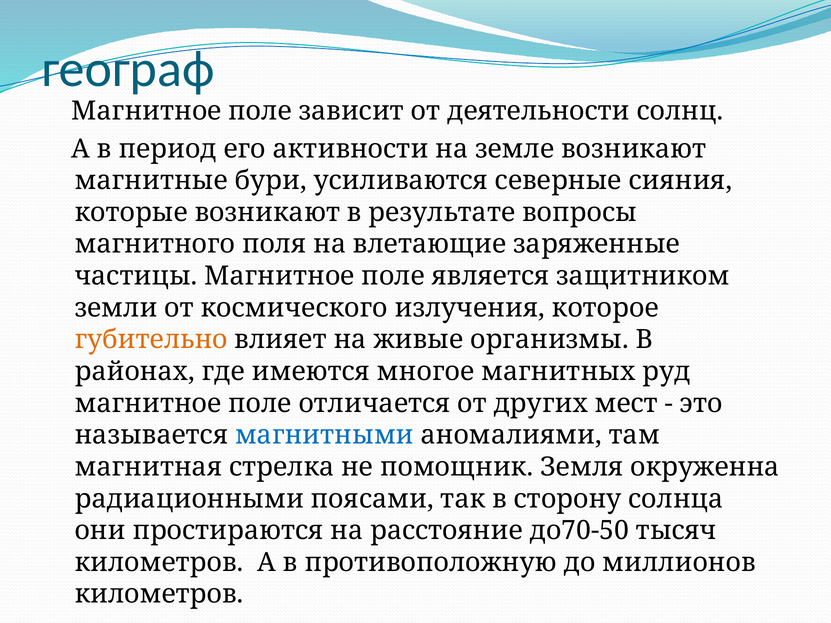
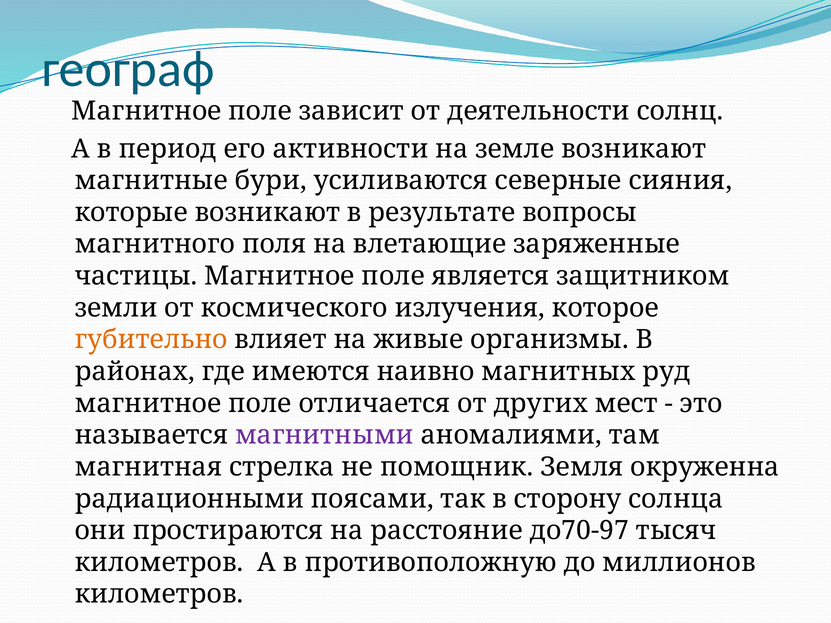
многое: многое -> наивно
магнитными colour: blue -> purple
до70-50: до70-50 -> до70-97
